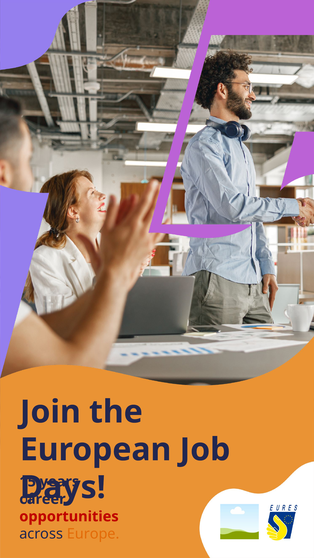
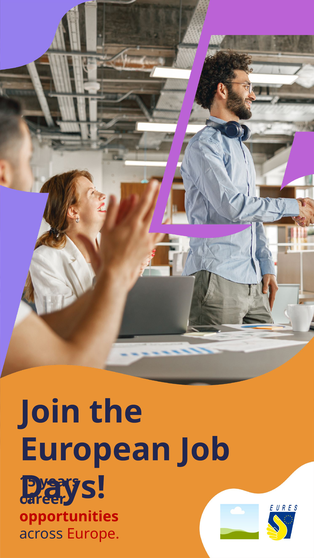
Europe colour: orange -> red
